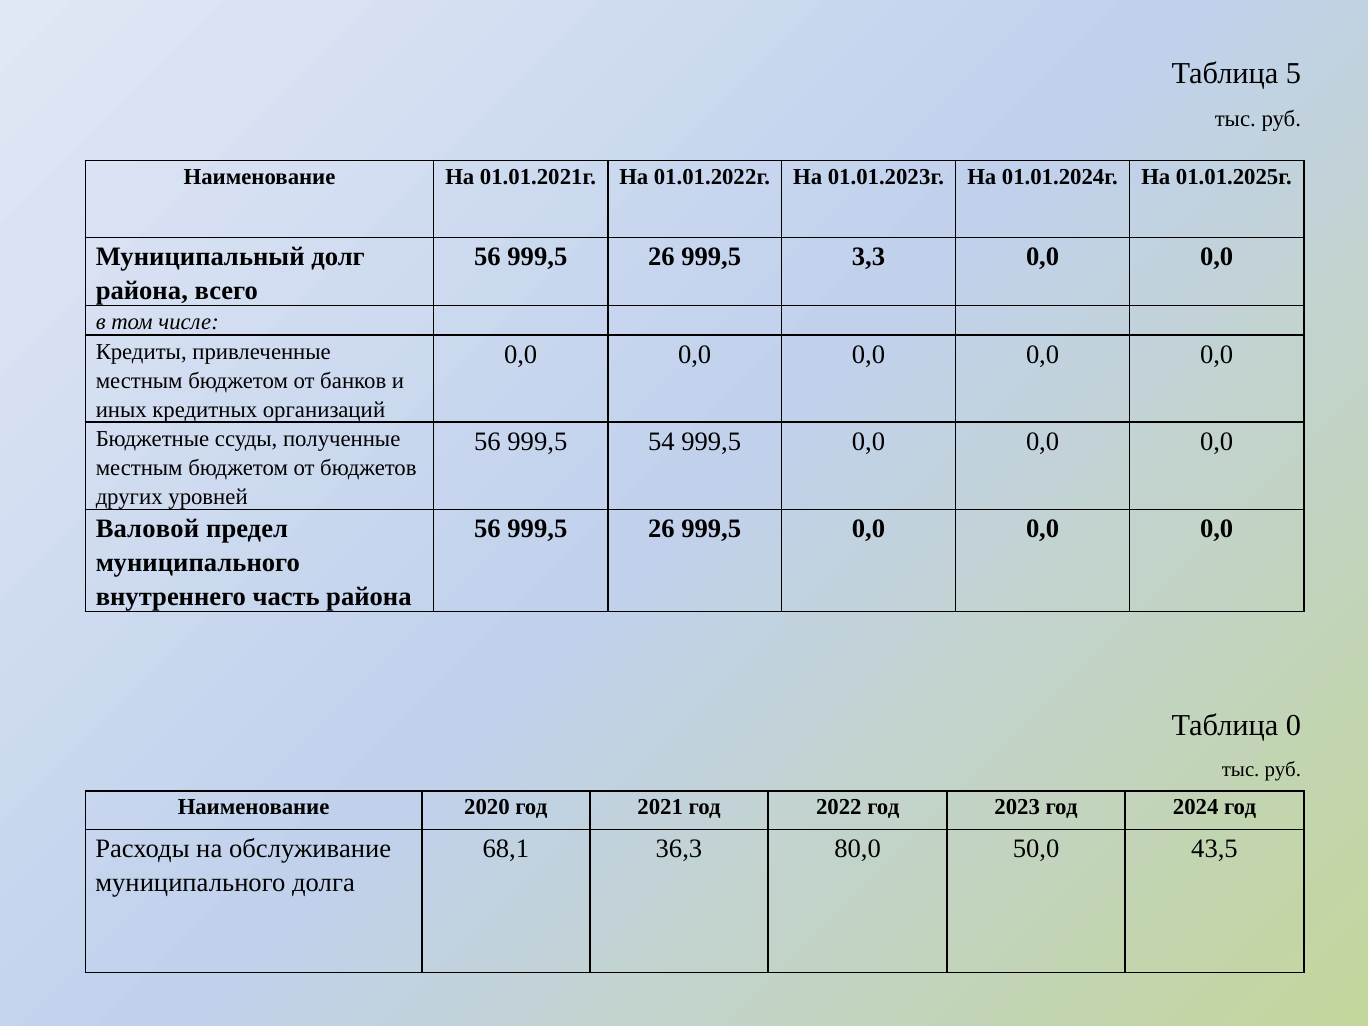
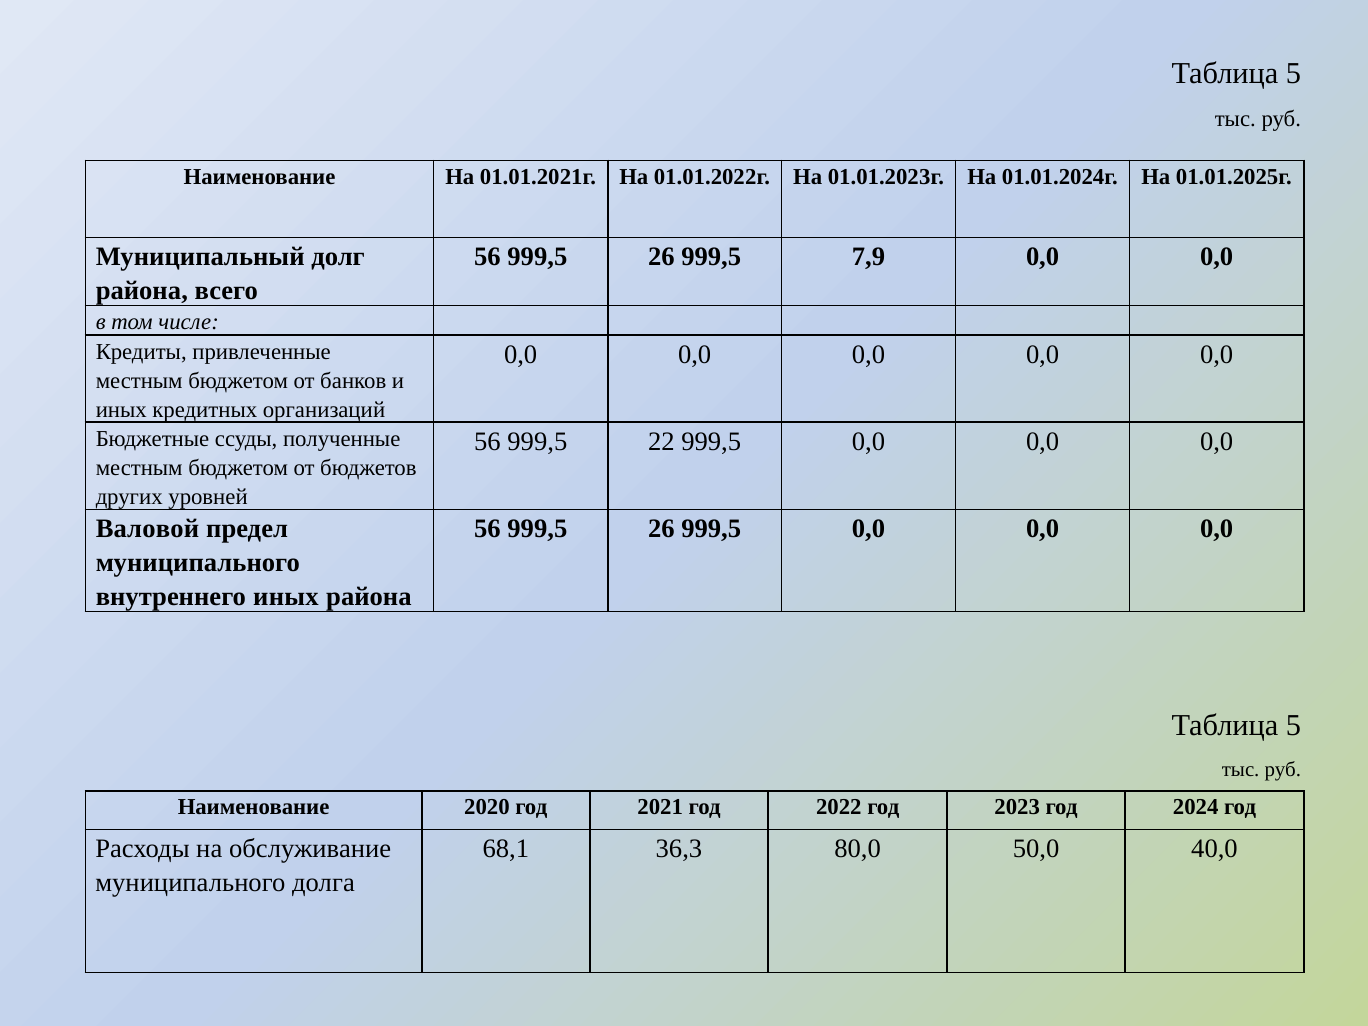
3,3: 3,3 -> 7,9
54: 54 -> 22
внутреннего часть: часть -> иных
0 at (1293, 726): 0 -> 5
43,5: 43,5 -> 40,0
